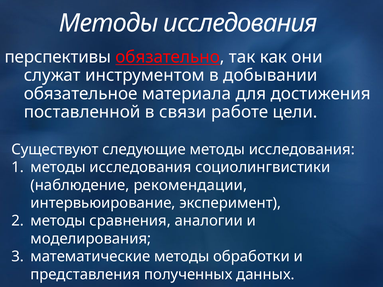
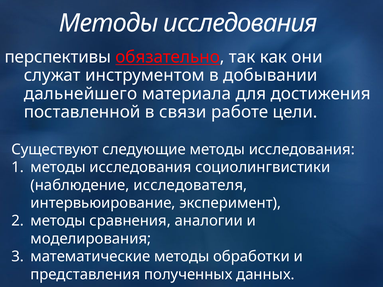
обязательное: обязательное -> дальнейшего
рекомендации: рекомендации -> исследователя
